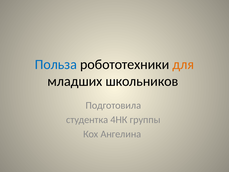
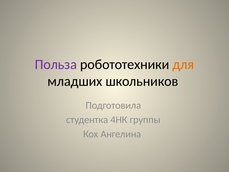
Польза colour: blue -> purple
